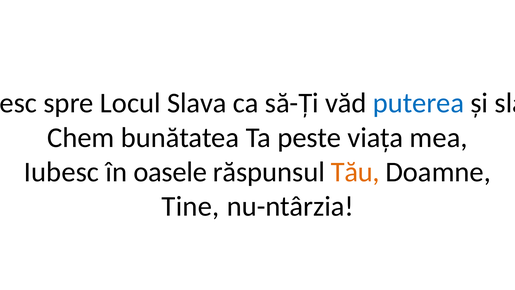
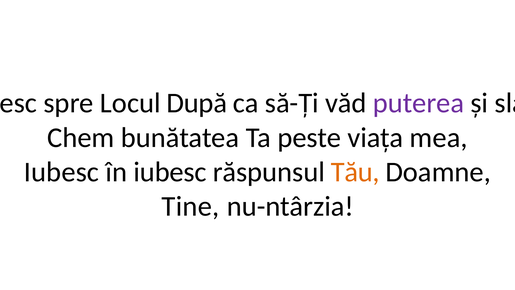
Locul Slava: Slava -> După
puterea colour: blue -> purple
în oasele: oasele -> iubesc
